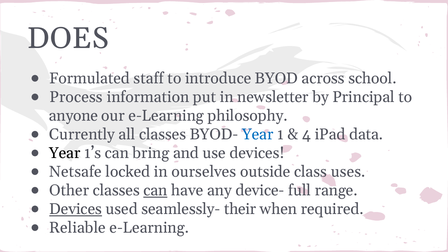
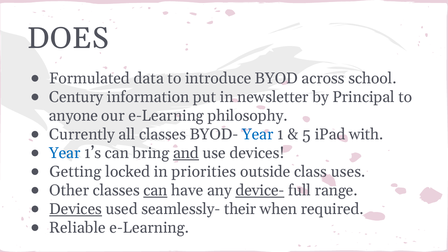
staff: staff -> data
Process: Process -> Century
4: 4 -> 5
data: data -> with
Year at (65, 153) colour: black -> blue
and underline: none -> present
Netsafe: Netsafe -> Getting
ourselves: ourselves -> priorities
device- underline: none -> present
